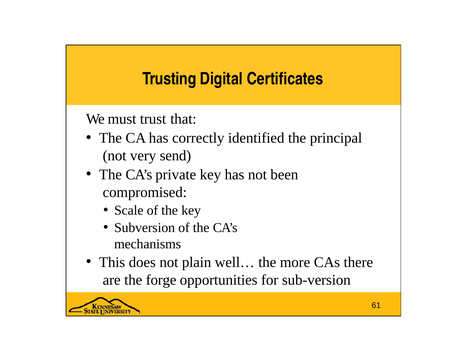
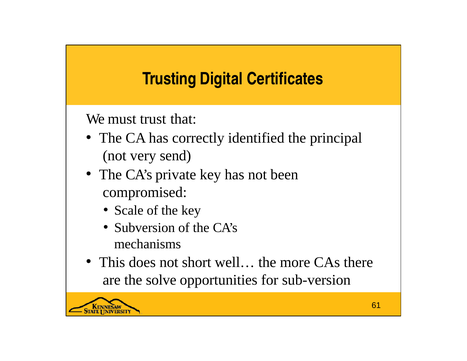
plain: plain -> short
forge: forge -> solve
